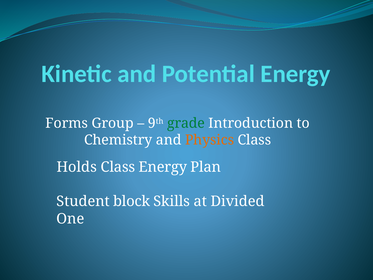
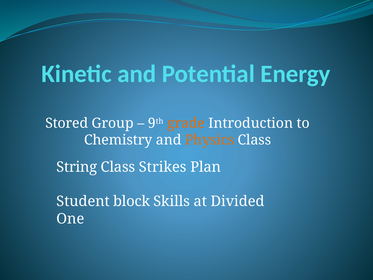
Forms: Forms -> Stored
grade colour: green -> orange
Holds: Holds -> String
Class Energy: Energy -> Strikes
